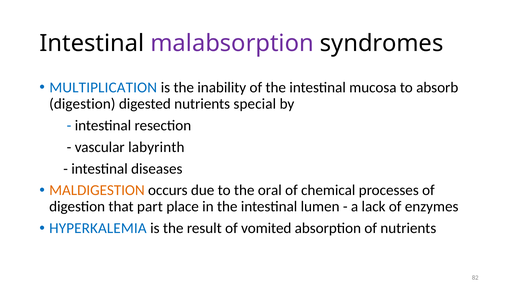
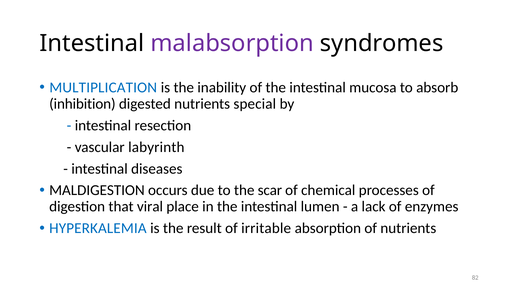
digestion at (82, 104): digestion -> inhibition
MALDIGESTION colour: orange -> black
oral: oral -> scar
part: part -> viral
vomited: vomited -> irritable
